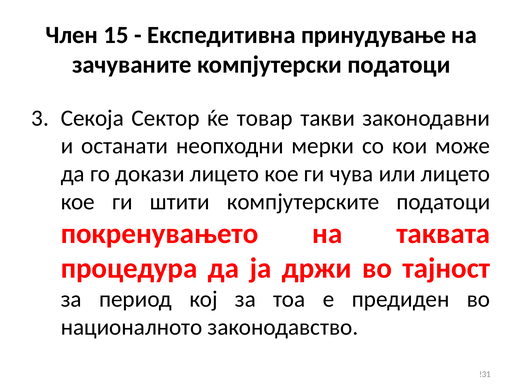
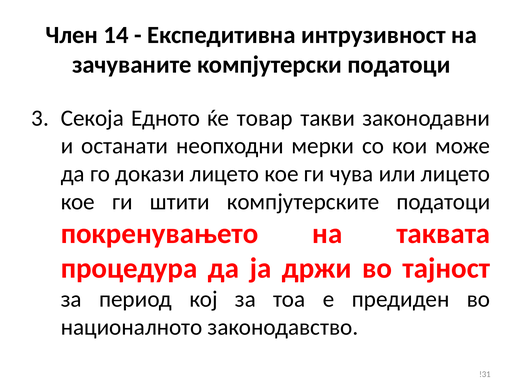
15: 15 -> 14
принудување: принудување -> интрузивност
Сектор: Сектор -> Едното
